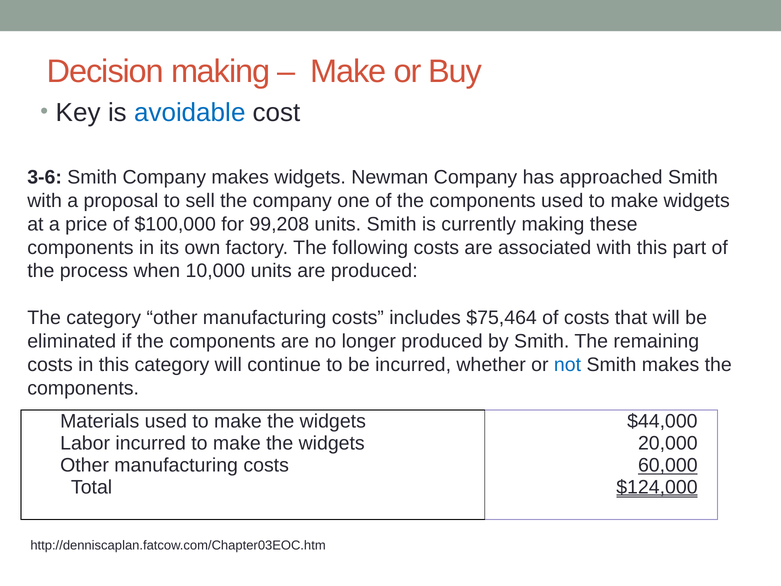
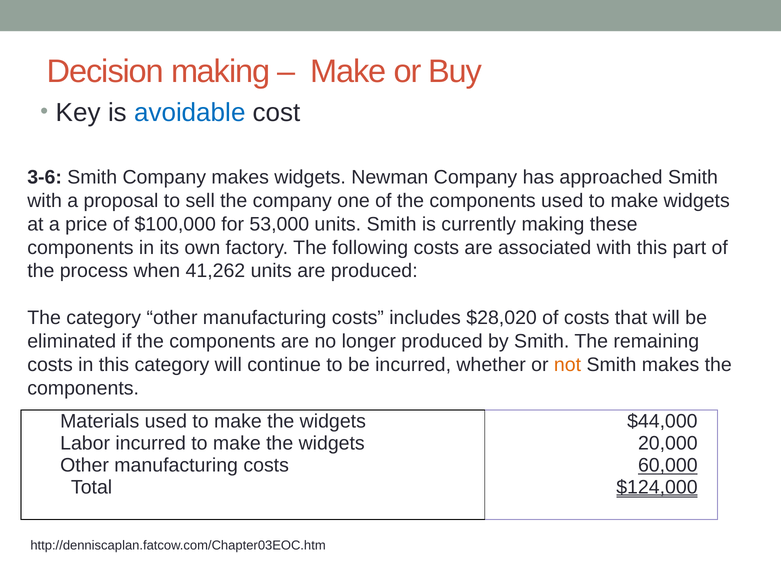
99,208: 99,208 -> 53,000
10,000: 10,000 -> 41,262
$75,464: $75,464 -> $28,020
not colour: blue -> orange
